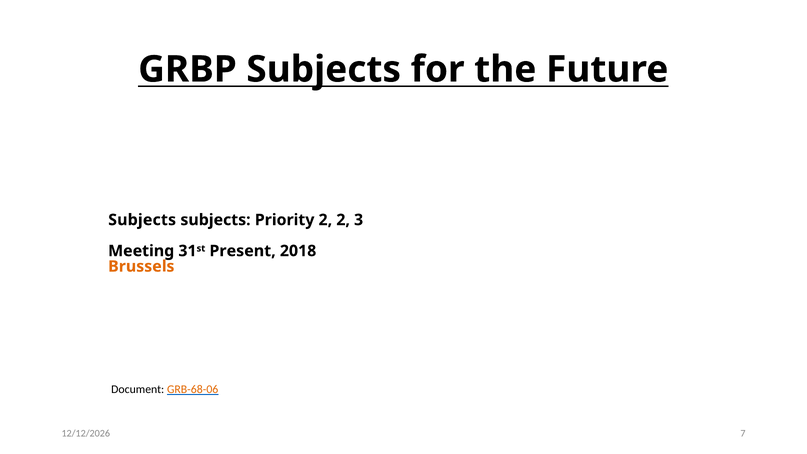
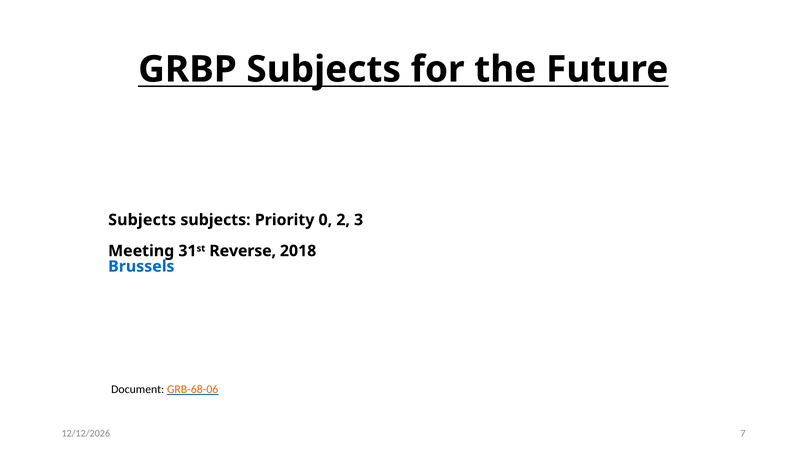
Priority 2: 2 -> 0
Present: Present -> Reverse
Brussels colour: orange -> blue
